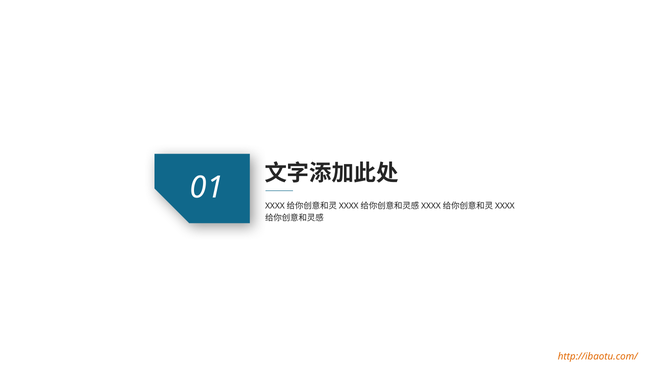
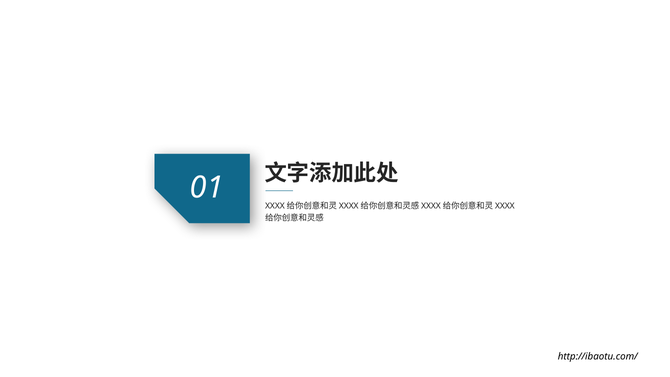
http://ibaotu.com/ colour: orange -> black
